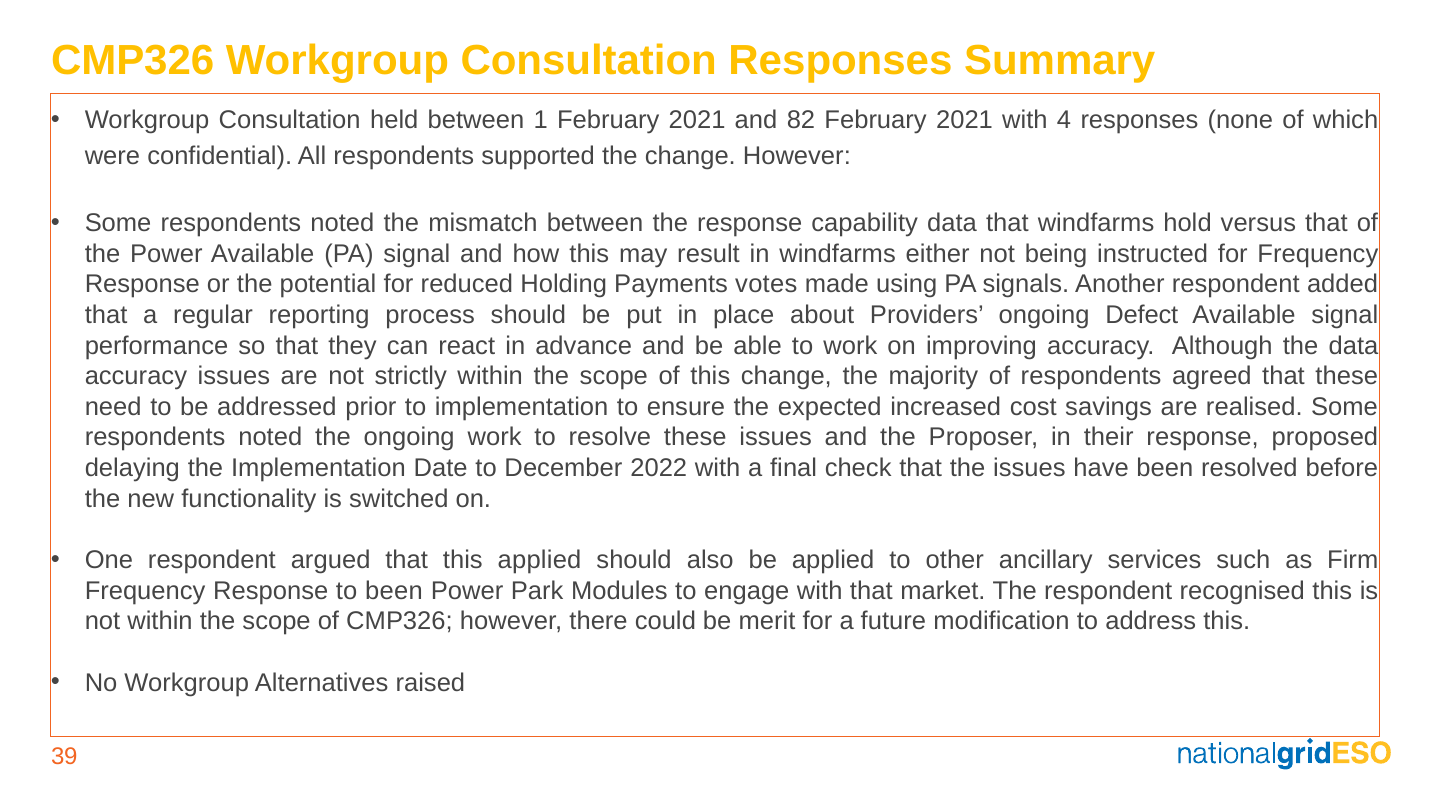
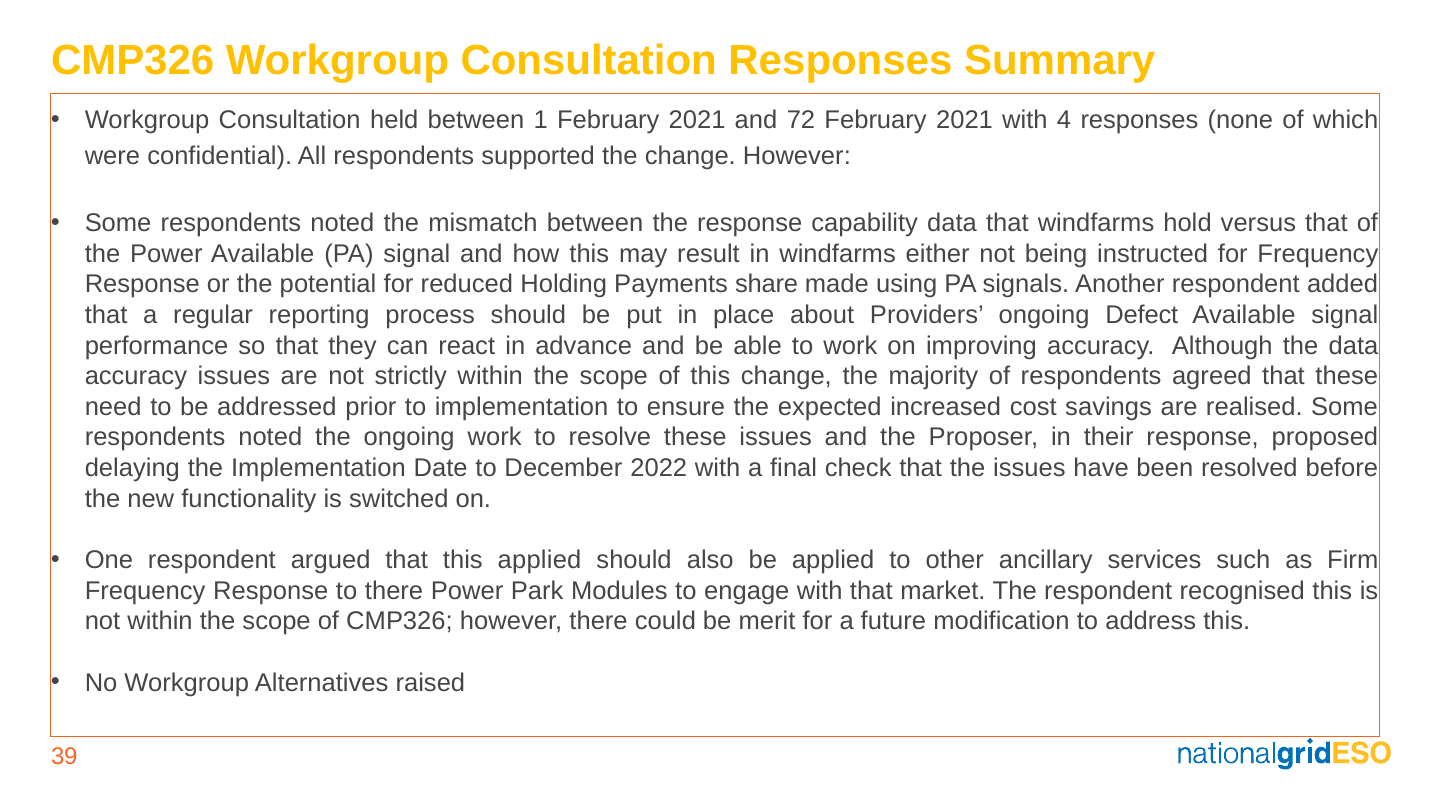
82: 82 -> 72
votes: votes -> share
to been: been -> there
